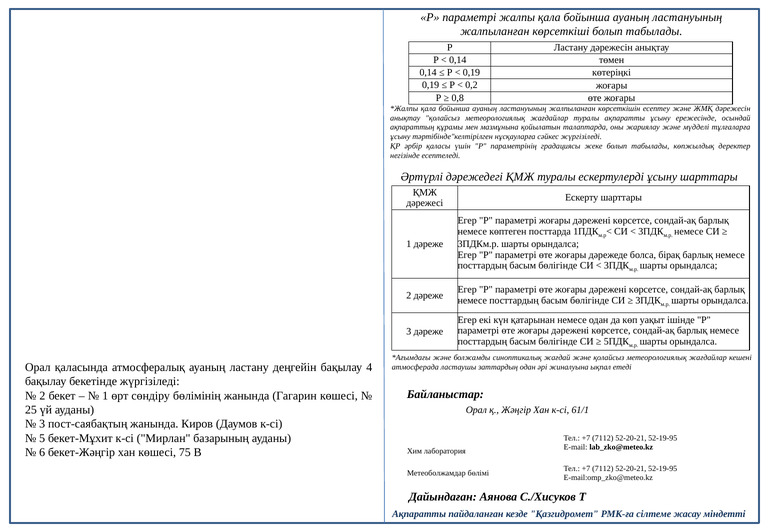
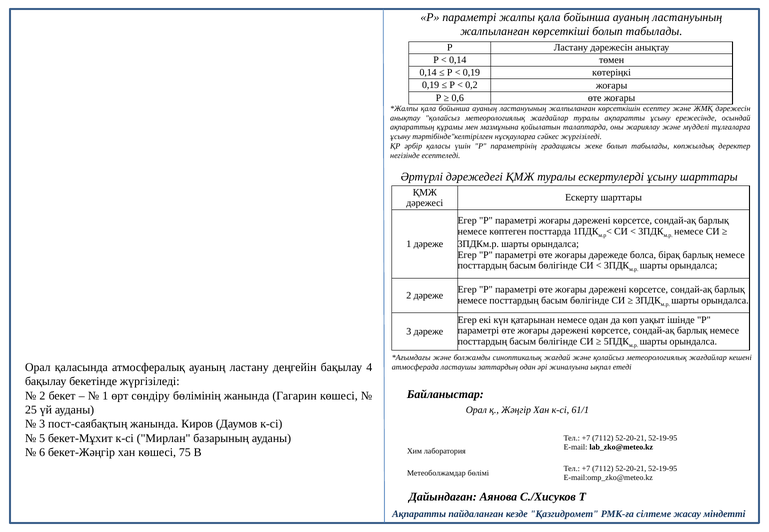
0,8: 0,8 -> 0,6
